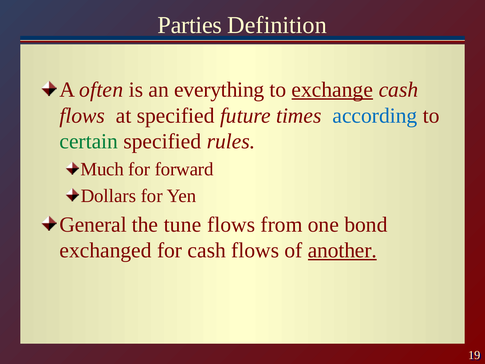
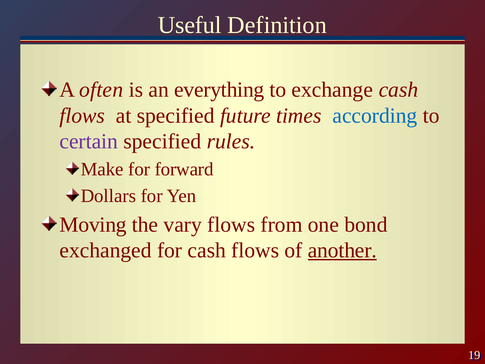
Parties: Parties -> Useful
exchange underline: present -> none
certain colour: green -> purple
Much: Much -> Make
General: General -> Moving
tune: tune -> vary
